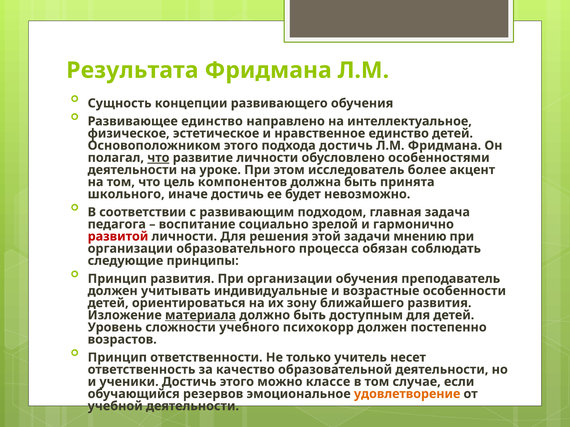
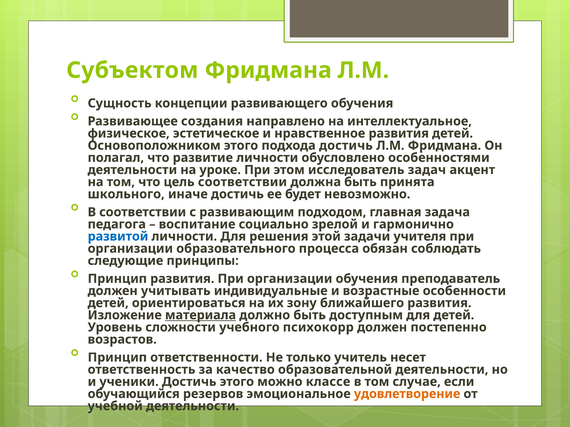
Результата: Результата -> Субъектом
Развивающее единство: единство -> создания
нравственное единство: единство -> развития
что at (158, 158) underline: present -> none
более: более -> задач
цель компонентов: компонентов -> соответствии
развитой colour: red -> blue
мнению: мнению -> учителя
